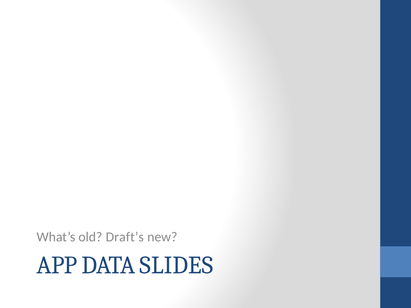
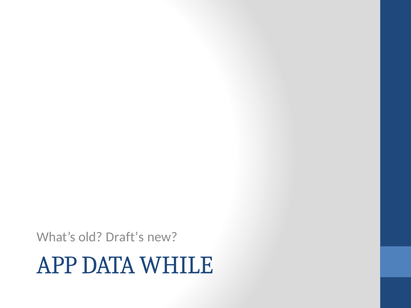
SLIDES: SLIDES -> WHILE
